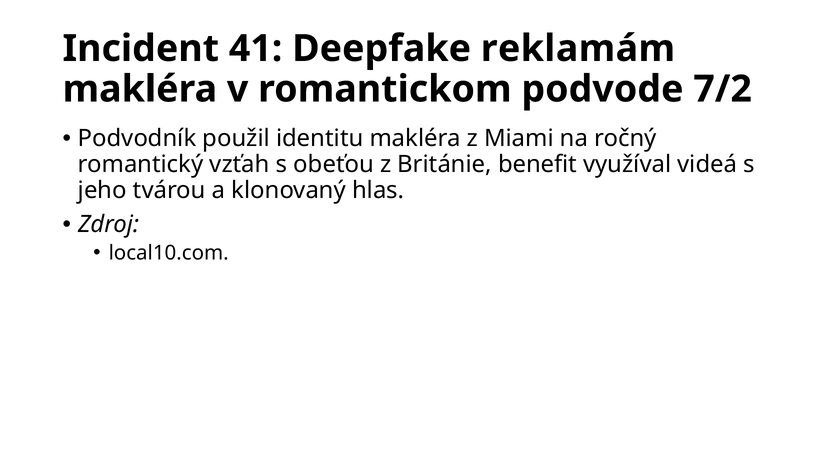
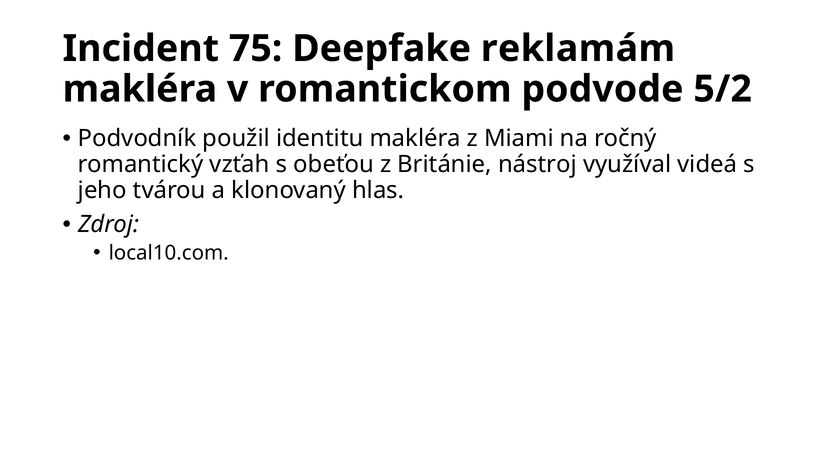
41: 41 -> 75
7/2: 7/2 -> 5/2
benefit: benefit -> nástroj
